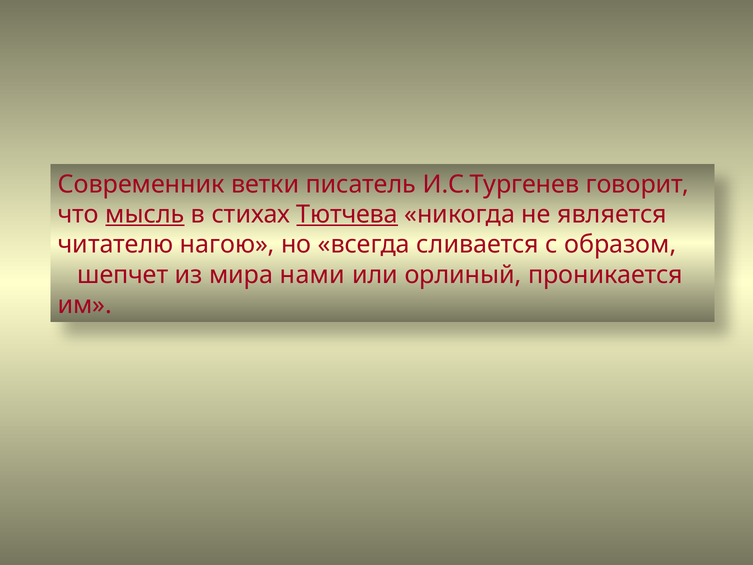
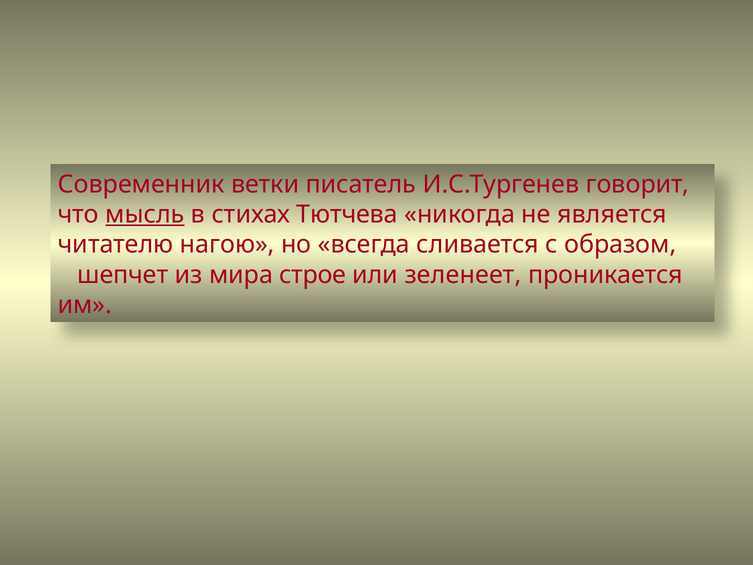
Тютчева underline: present -> none
нами: нами -> строе
орлиный: орлиный -> зеленеет
